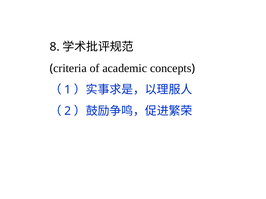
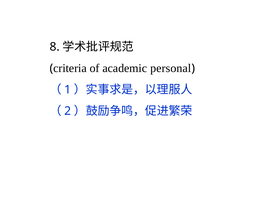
concepts: concepts -> personal
